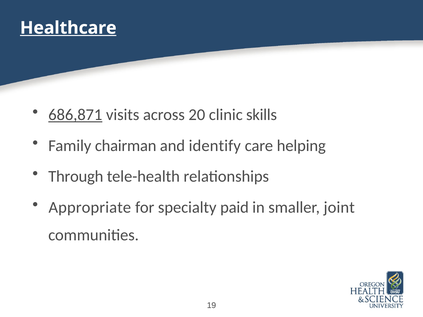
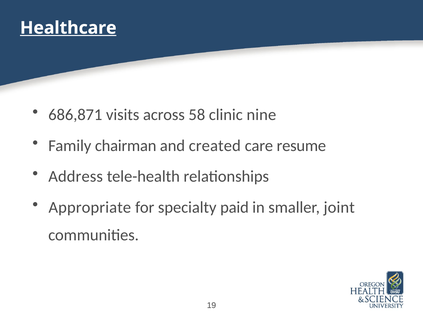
686,871 underline: present -> none
20: 20 -> 58
skills: skills -> nine
identify: identify -> created
helping: helping -> resume
Through: Through -> Address
